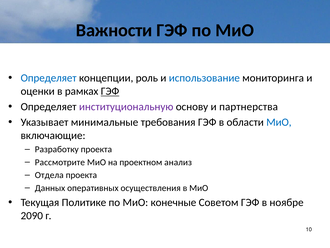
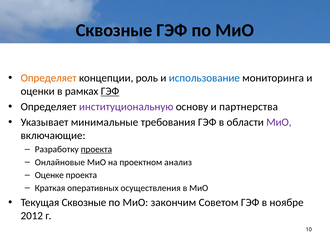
Важности at (114, 30): Важности -> Сквозные
Определяет at (49, 78) colour: blue -> orange
МиО at (279, 122) colour: blue -> purple
проекта at (96, 149) underline: none -> present
Рассмотрите: Рассмотрите -> Онлайновые
Отдела: Отдела -> Оценке
Данных: Данных -> Краткая
Текущая Политике: Политике -> Сквозные
конечные: конечные -> закончим
2090: 2090 -> 2012
